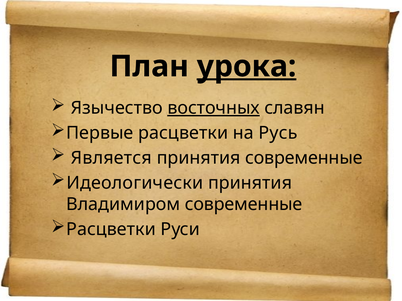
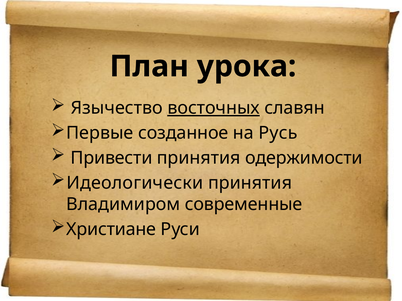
урока underline: present -> none
Первые расцветки: расцветки -> созданное
Является: Является -> Привести
принятия современные: современные -> одержимости
Расцветки at (111, 230): Расцветки -> Христиане
